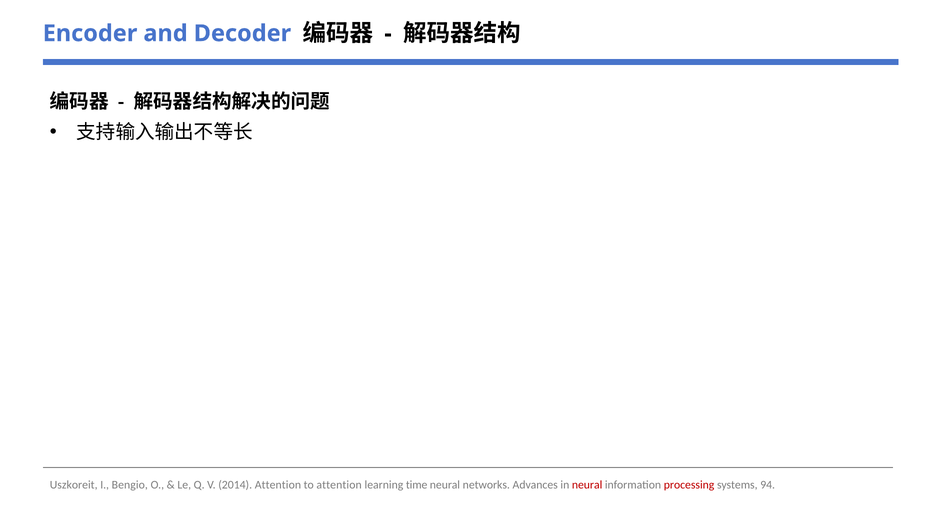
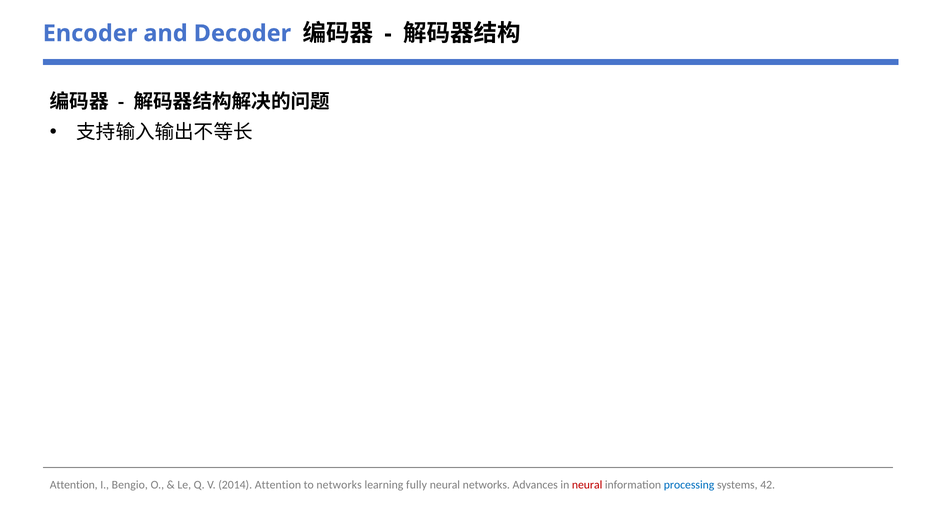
Uszkoreit at (74, 484): Uszkoreit -> Attention
to attention: attention -> networks
time: time -> fully
processing colour: red -> blue
94: 94 -> 42
